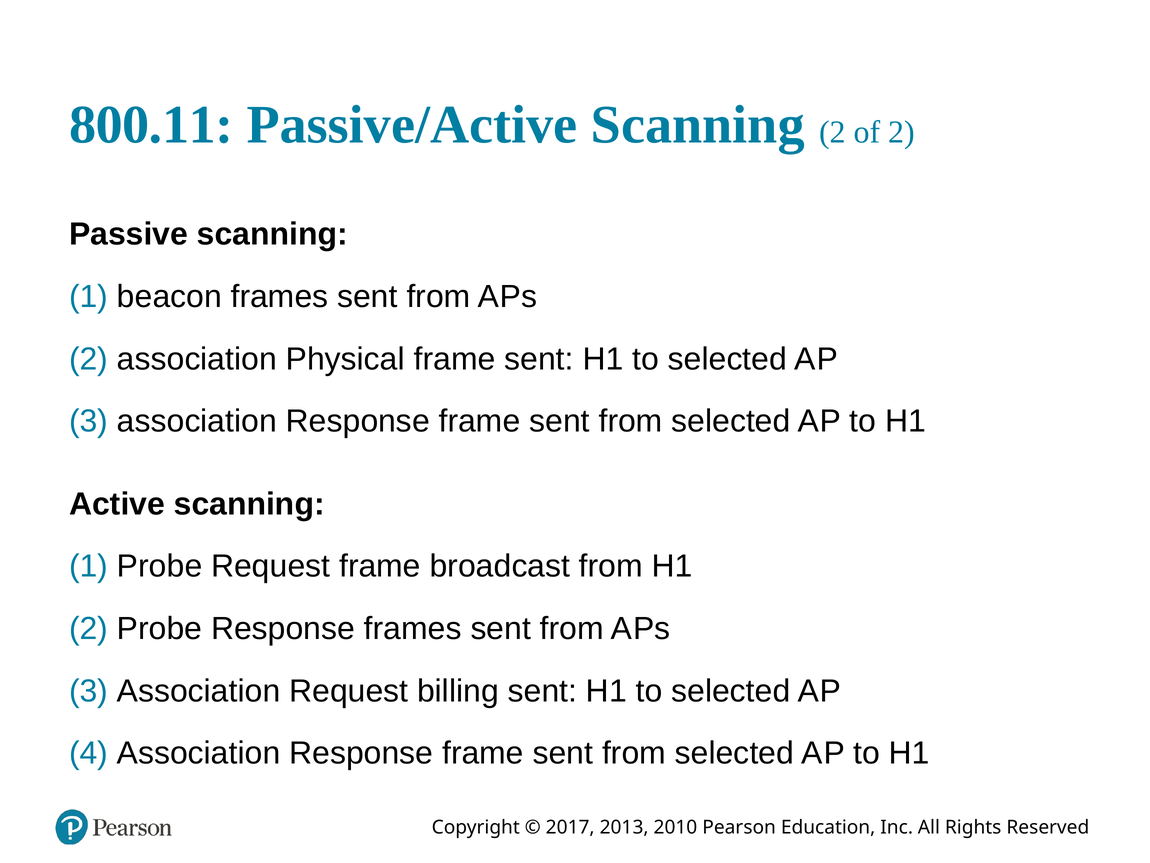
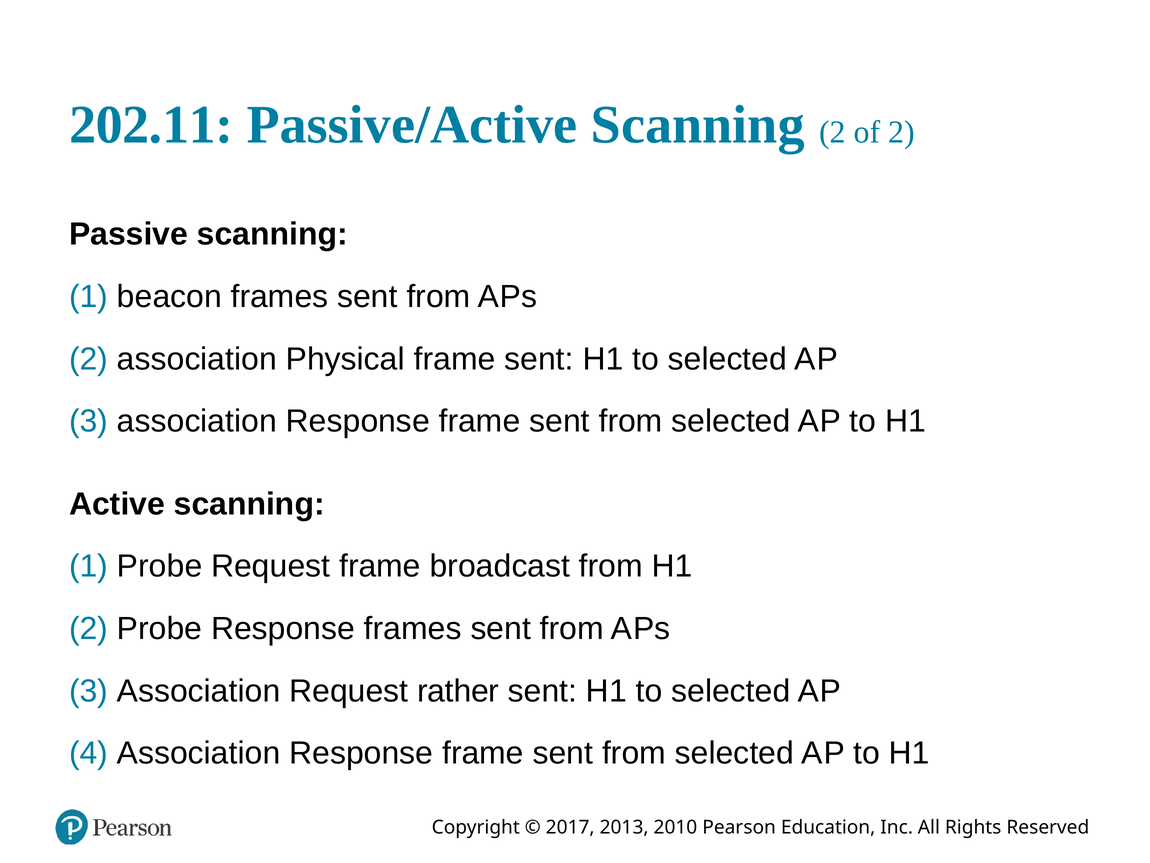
800.11: 800.11 -> 202.11
billing: billing -> rather
